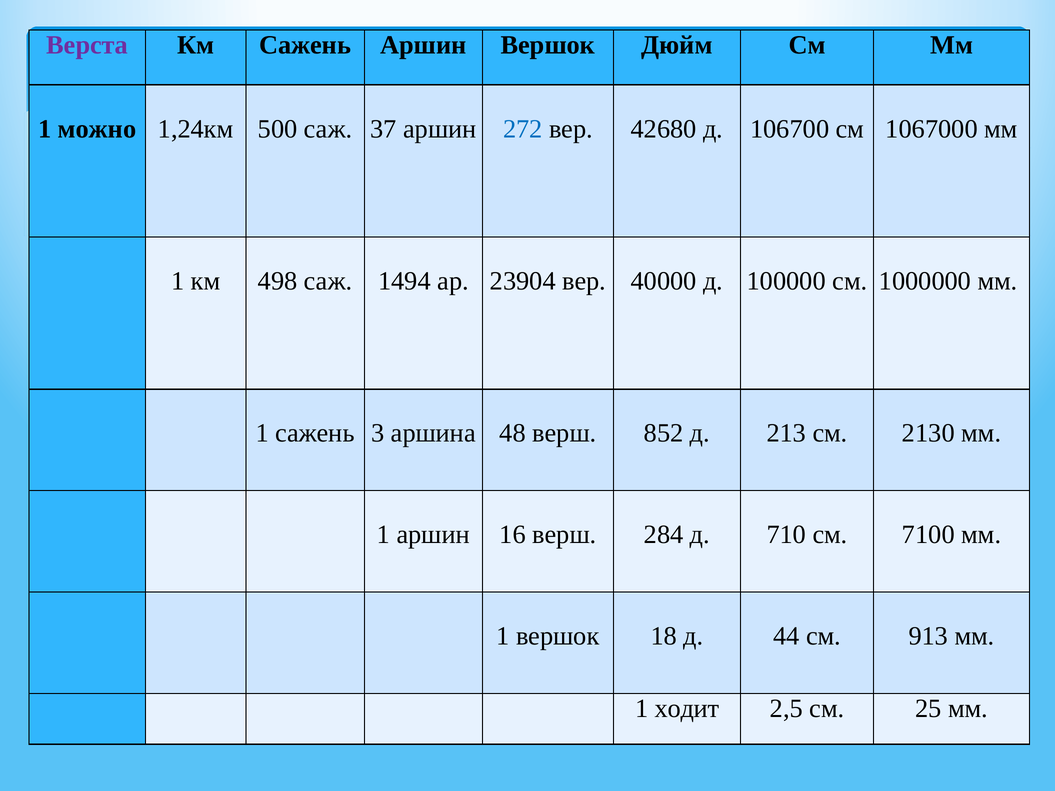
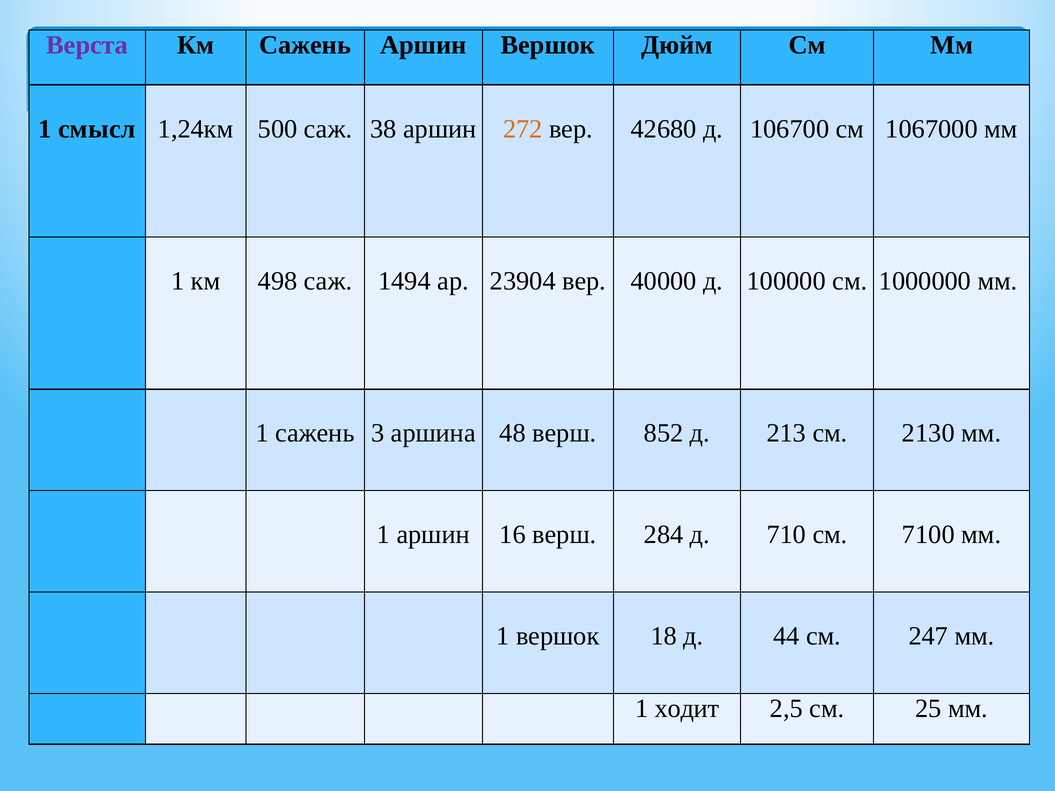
можно: можно -> смысл
37: 37 -> 38
272 colour: blue -> orange
913: 913 -> 247
